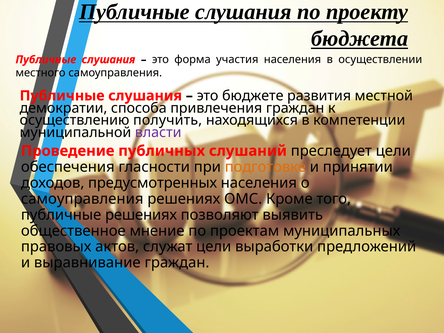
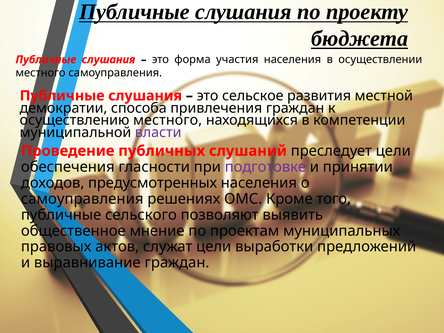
бюджете: бюджете -> сельское
осуществлению получить: получить -> местного
подготовке colour: orange -> purple
публичные решениях: решениях -> сельского
